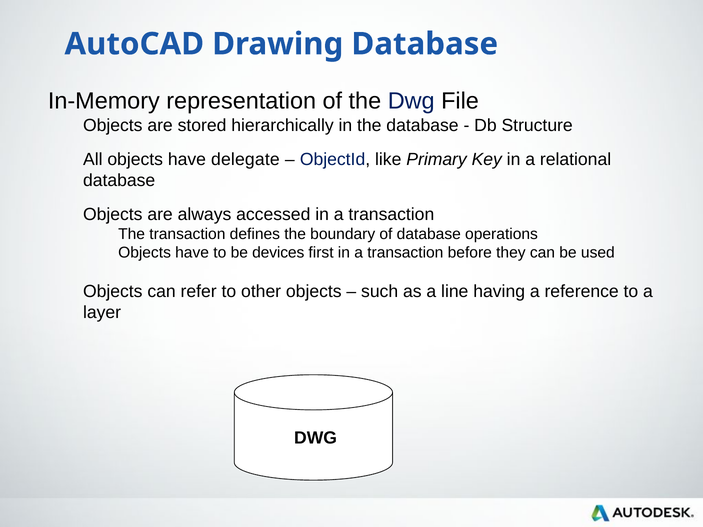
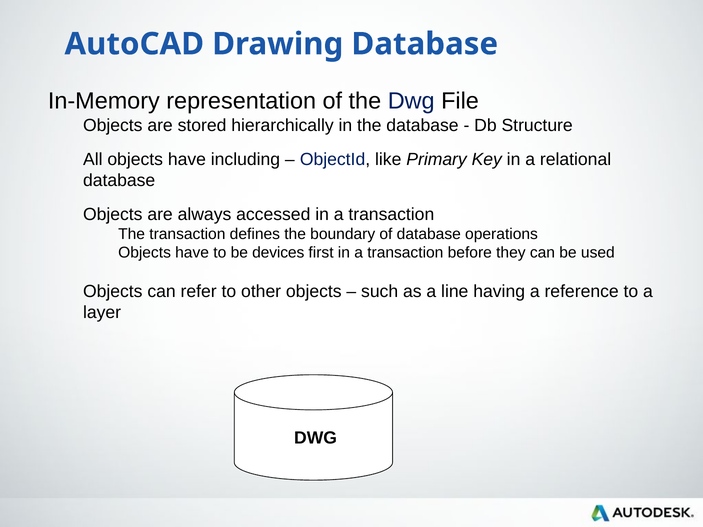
delegate: delegate -> including
